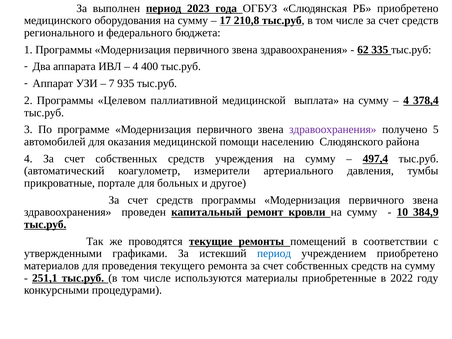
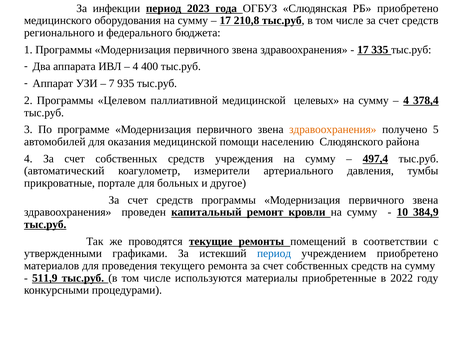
выполнен: выполнен -> инфекции
62 at (363, 50): 62 -> 17
выплата: выплата -> целевых
здравоохранения at (333, 130) colour: purple -> orange
251,1: 251,1 -> 511,9
